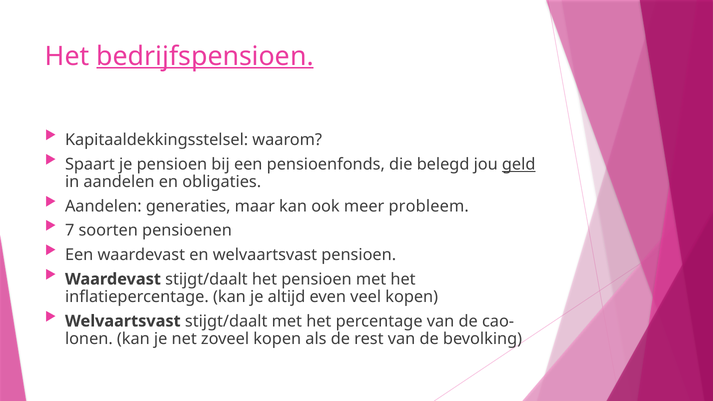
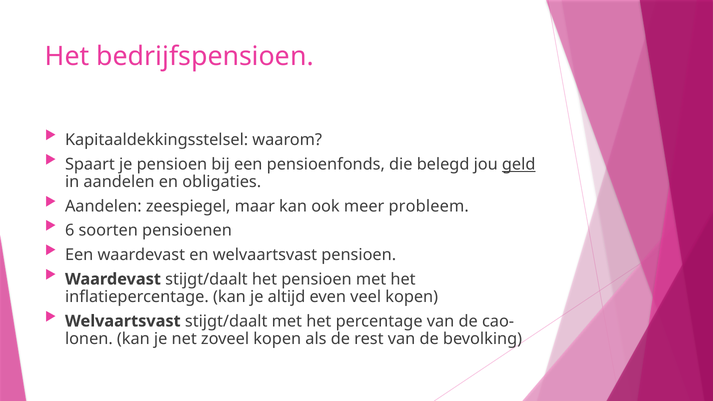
bedrijfspensioen underline: present -> none
generaties: generaties -> zeespiegel
7: 7 -> 6
